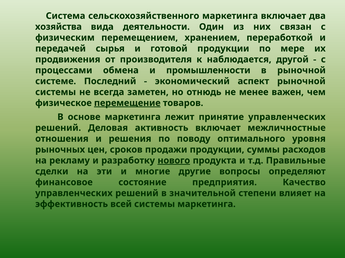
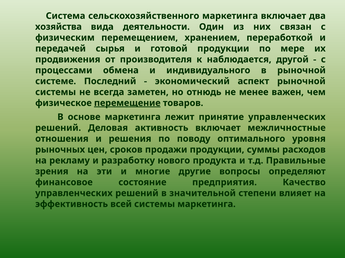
промышленности: промышленности -> индивидуального
нового underline: present -> none
сделки: сделки -> зрения
